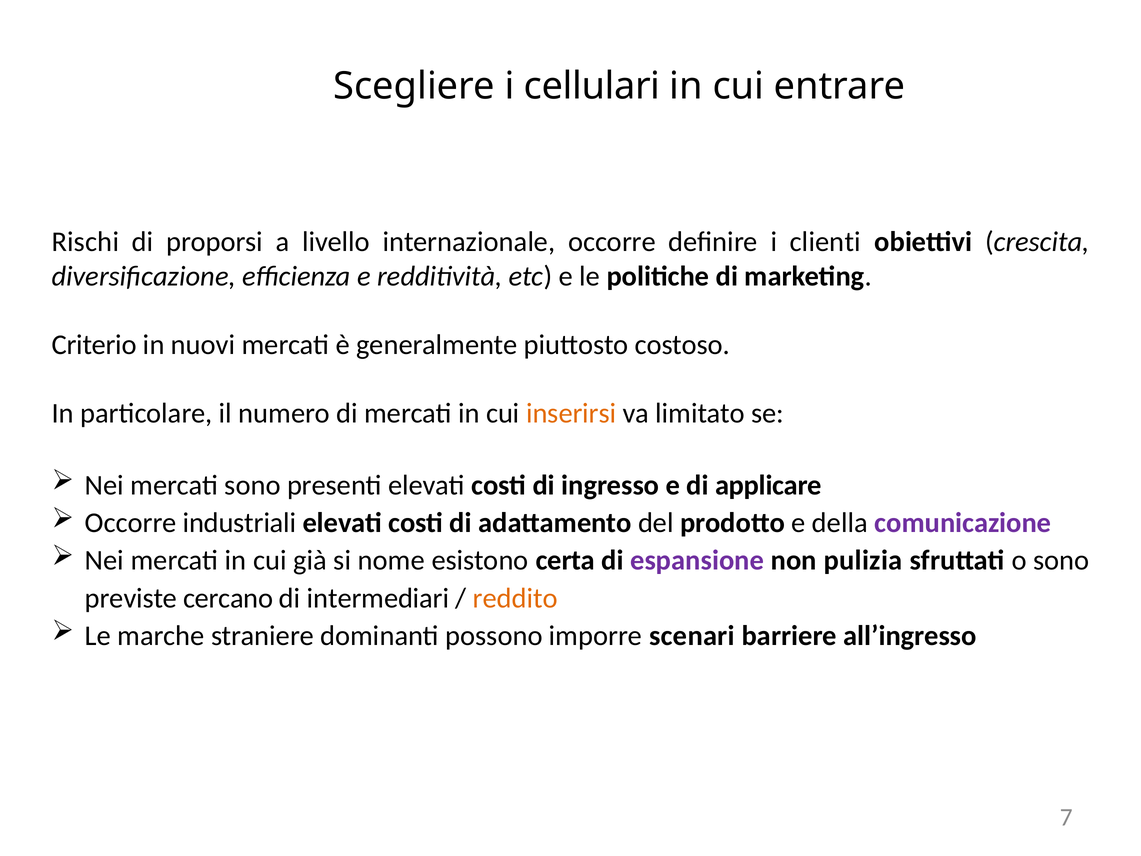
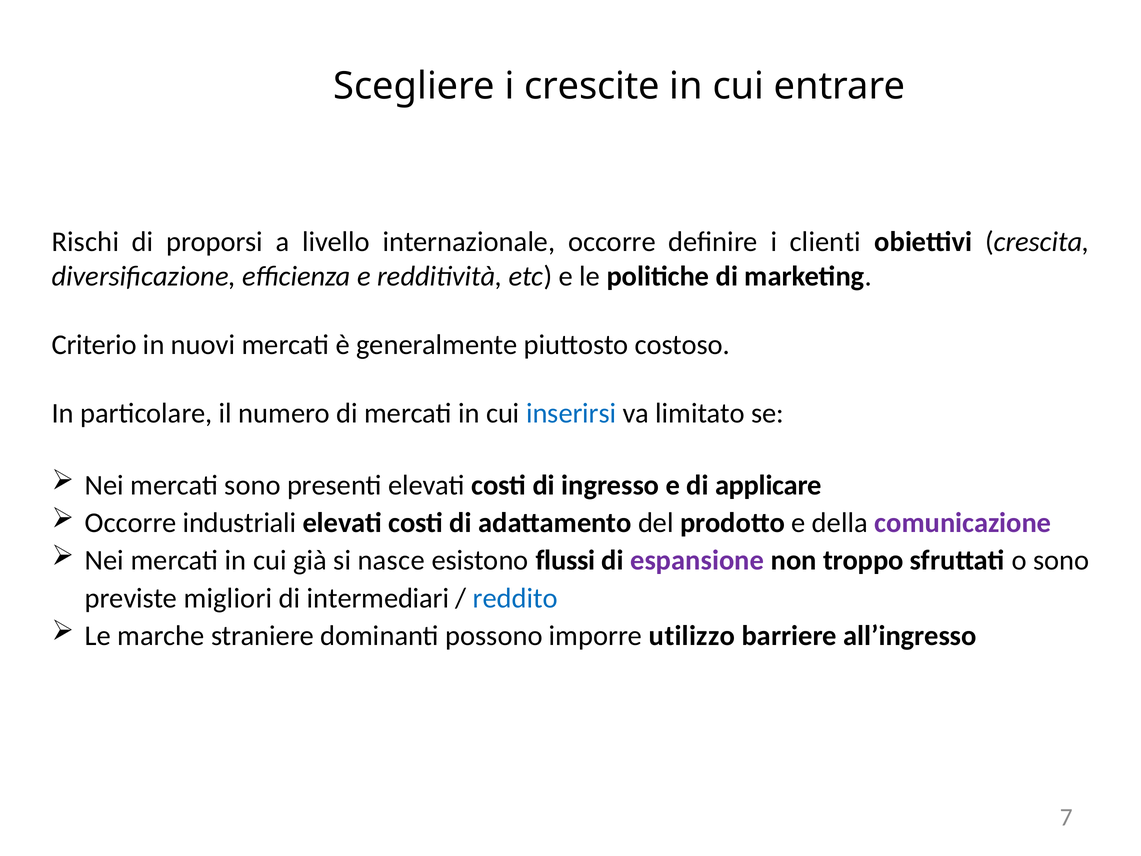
cellulari: cellulari -> crescite
inserirsi colour: orange -> blue
nome: nome -> nasce
certa: certa -> flussi
pulizia: pulizia -> troppo
cercano: cercano -> migliori
reddito colour: orange -> blue
scenari: scenari -> utilizzo
